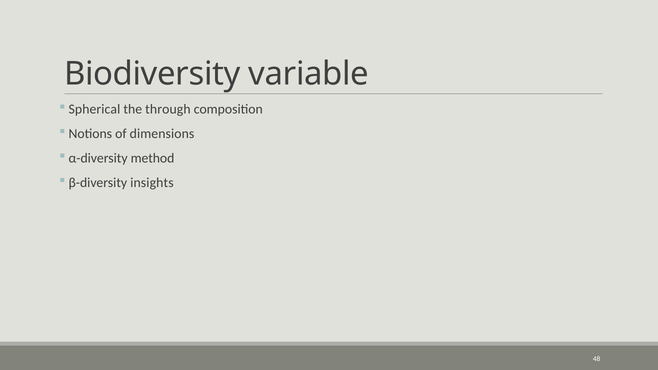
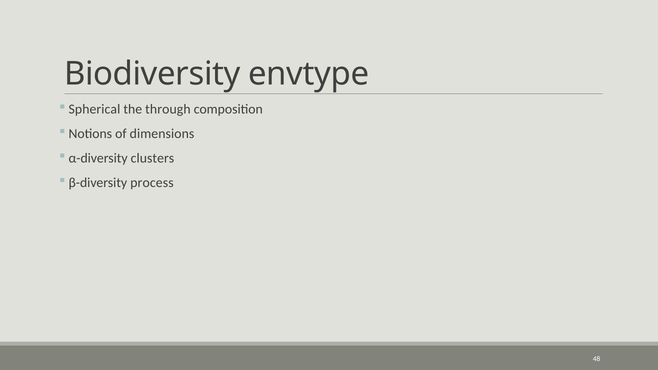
variable: variable -> envtype
method: method -> clusters
insights: insights -> process
